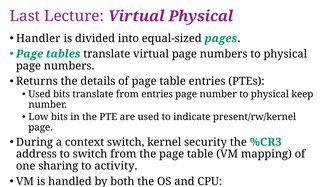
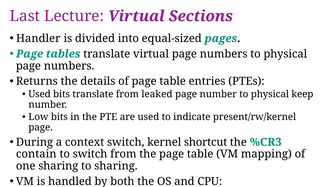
Virtual Physical: Physical -> Sections
from entries: entries -> leaked
security: security -> shortcut
address: address -> contain
to activity: activity -> sharing
